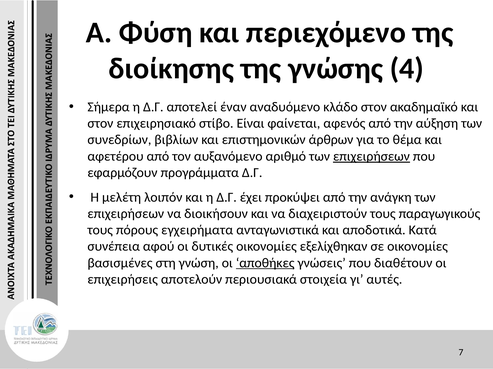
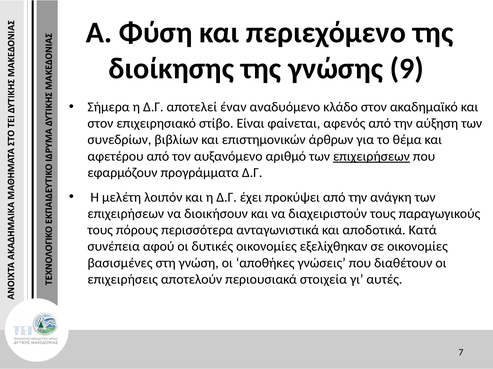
4: 4 -> 9
εγχειρήματα: εγχειρήματα -> περισσότερα
αποθήκες underline: present -> none
